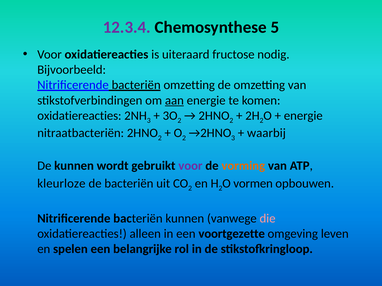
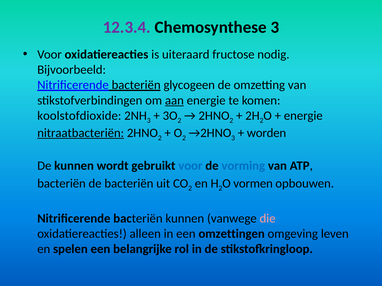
Chemosynthese 5: 5 -> 3
bacteriën omzetting: omzetting -> glycogeen
oxidatiereacties at (79, 116): oxidatiereacties -> koolstofdioxide
nitraatbacteriën underline: none -> present
waarbij: waarbij -> worden
voor at (190, 166) colour: purple -> blue
vorming colour: orange -> blue
kleurloze at (61, 184): kleurloze -> bacteriën
voortgezette: voortgezette -> omzettingen
